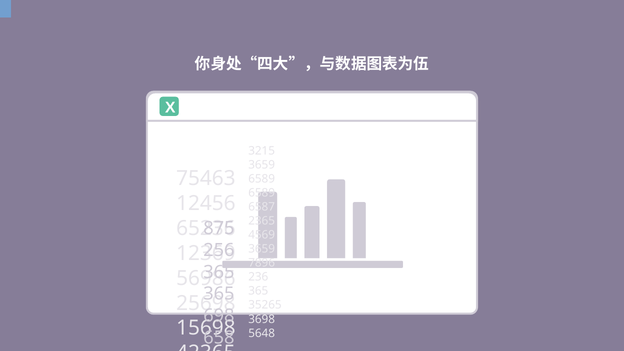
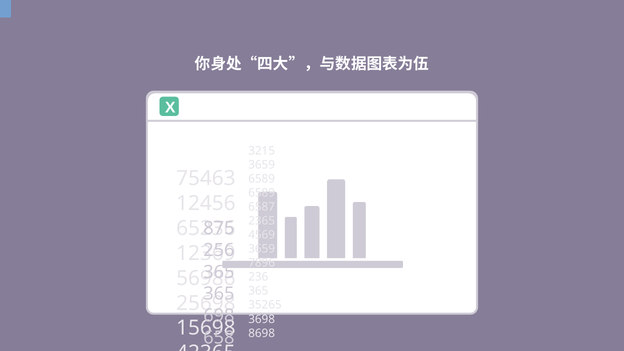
5648: 5648 -> 8698
